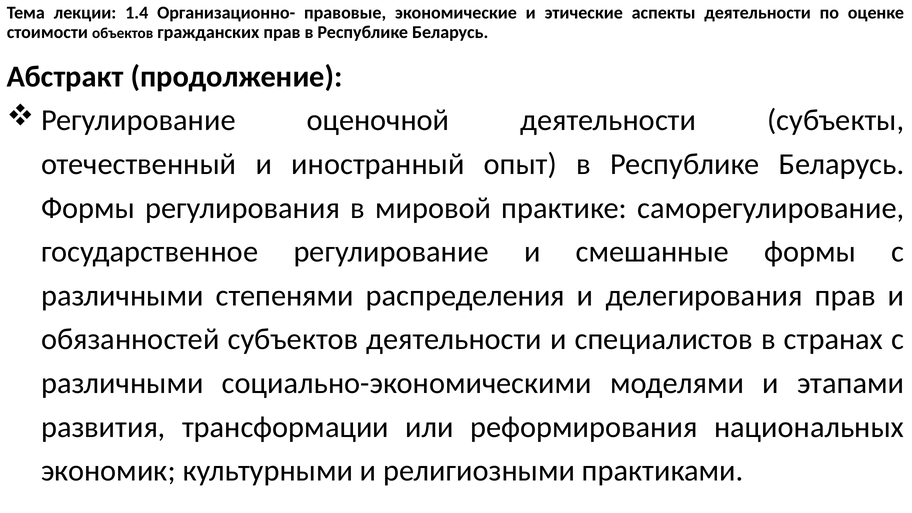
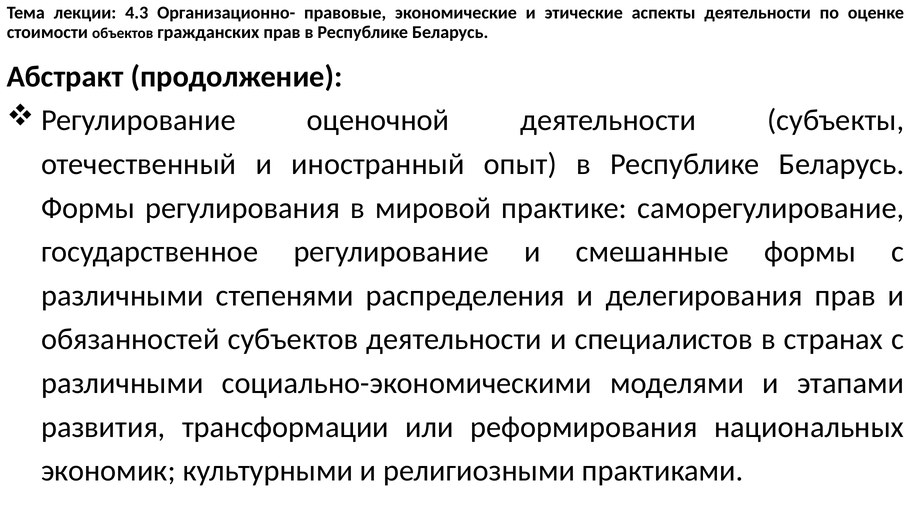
1.4: 1.4 -> 4.3
